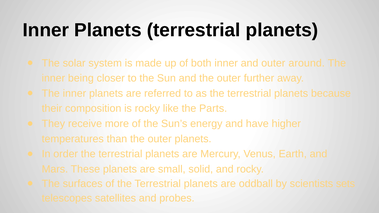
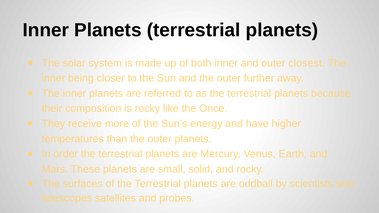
around: around -> closest
Parts: Parts -> Once
